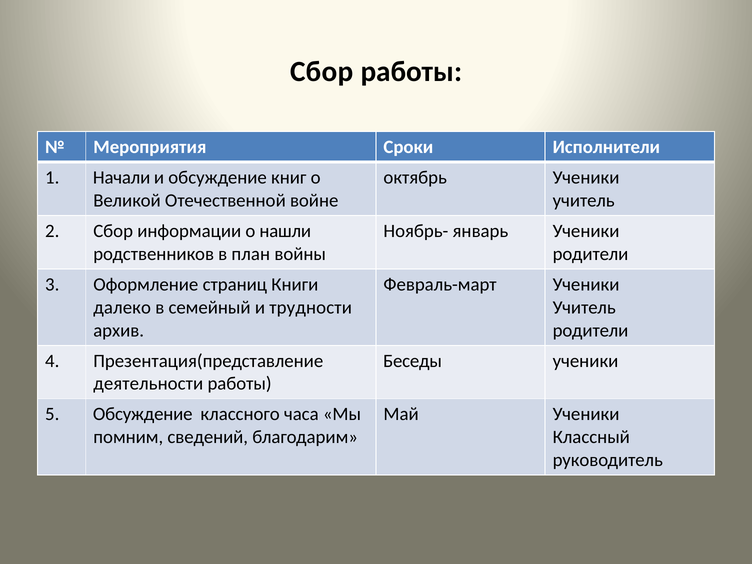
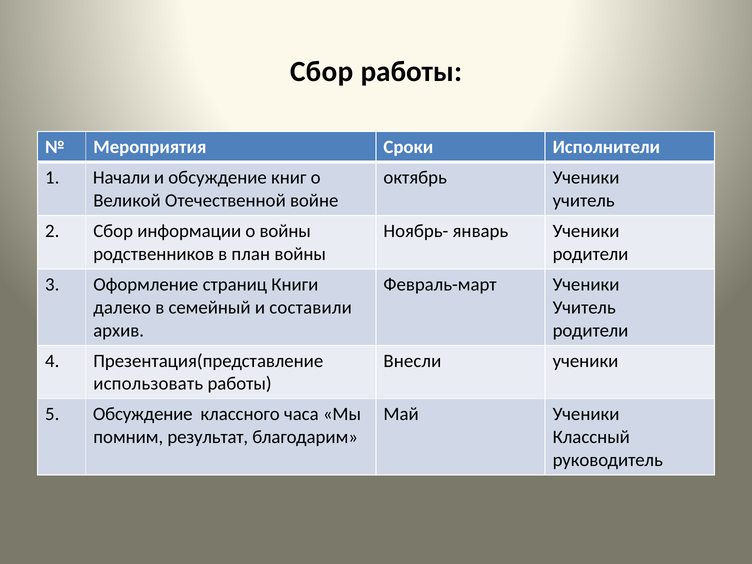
о нашли: нашли -> войны
трудности: трудности -> составили
Беседы: Беседы -> Внесли
деятельности: деятельности -> использовать
сведений: сведений -> результат
